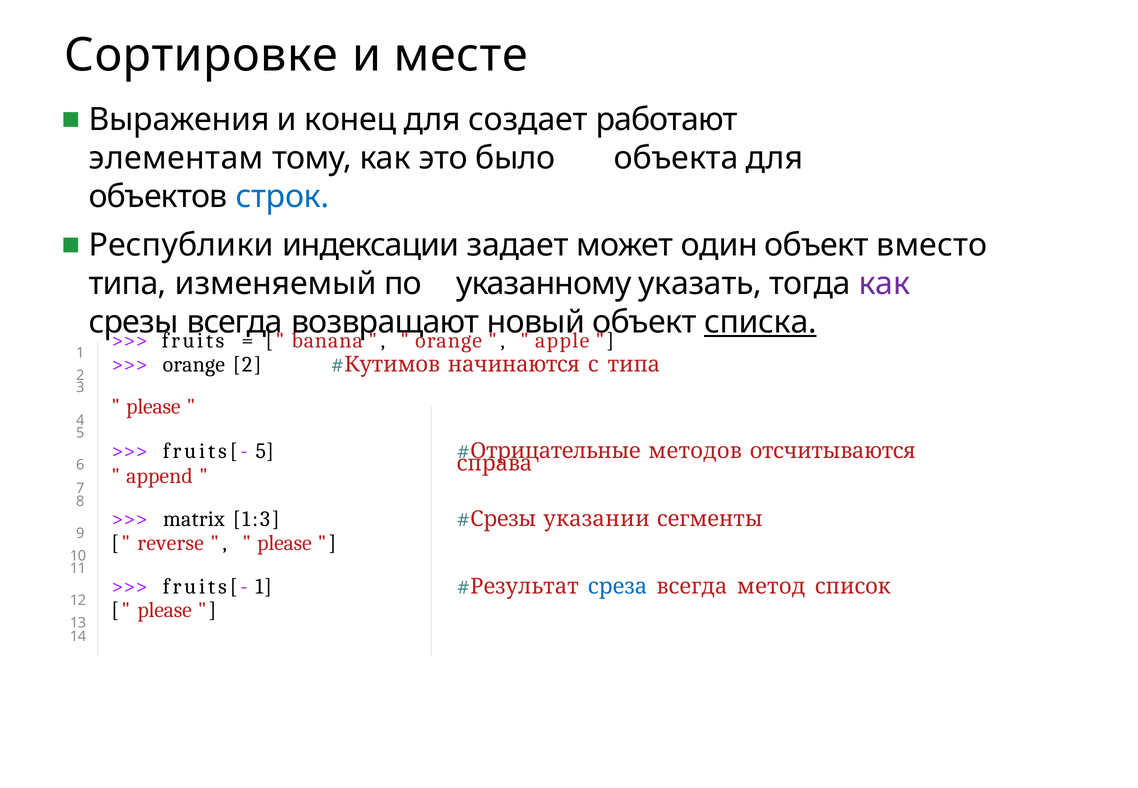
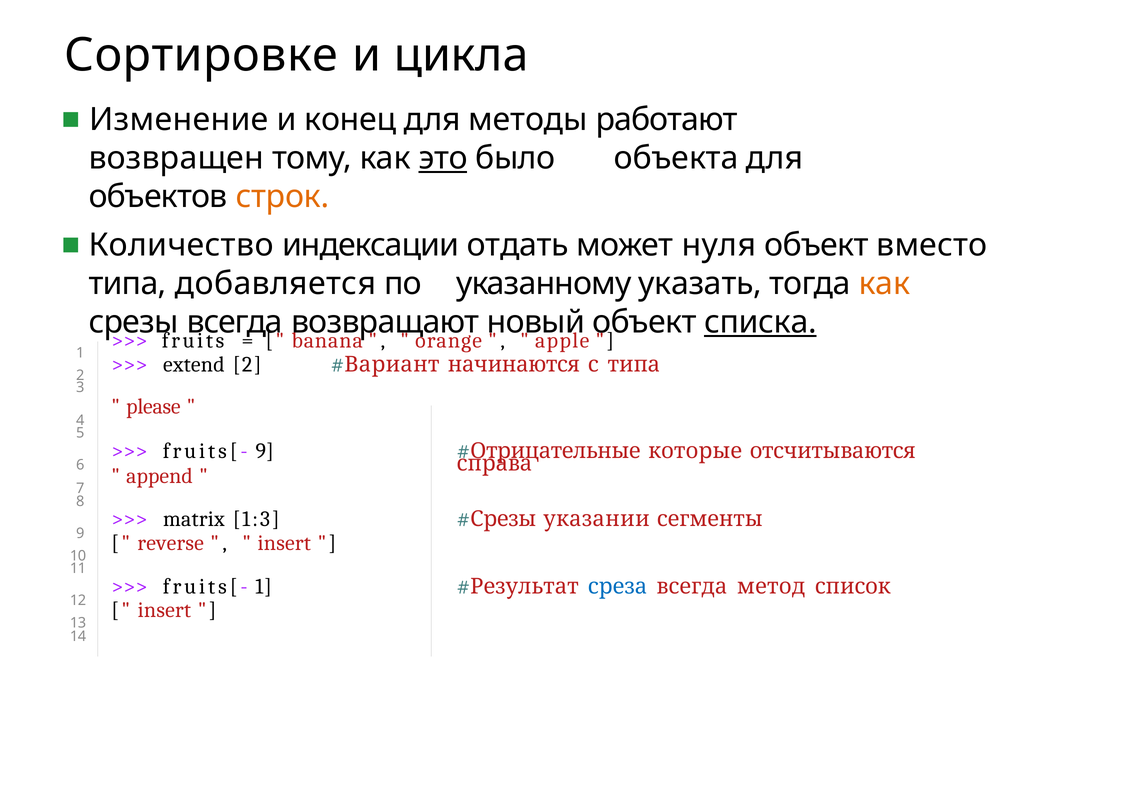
месте: месте -> цикла
Выражения: Выражения -> Изменение
создает: создает -> методы
элементам: элементам -> возвращен
это underline: none -> present
строк colour: blue -> orange
Республики: Республики -> Количество
задает: задает -> отдать
один: один -> нуля
изменяемый: изменяемый -> добавляется
как at (884, 283) colour: purple -> orange
orange at (194, 365): orange -> extend
Кутимов: Кутимов -> Вариант
fruits[- 5: 5 -> 9
методов: методов -> которые
please at (284, 543): please -> insert
please at (165, 610): please -> insert
